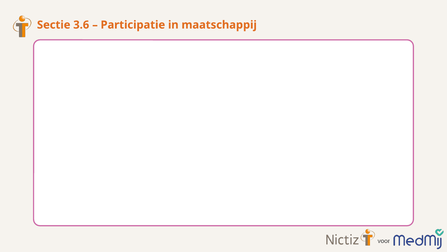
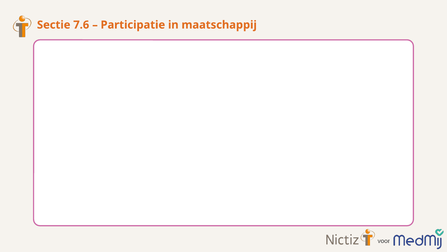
3.6: 3.6 -> 7.6
